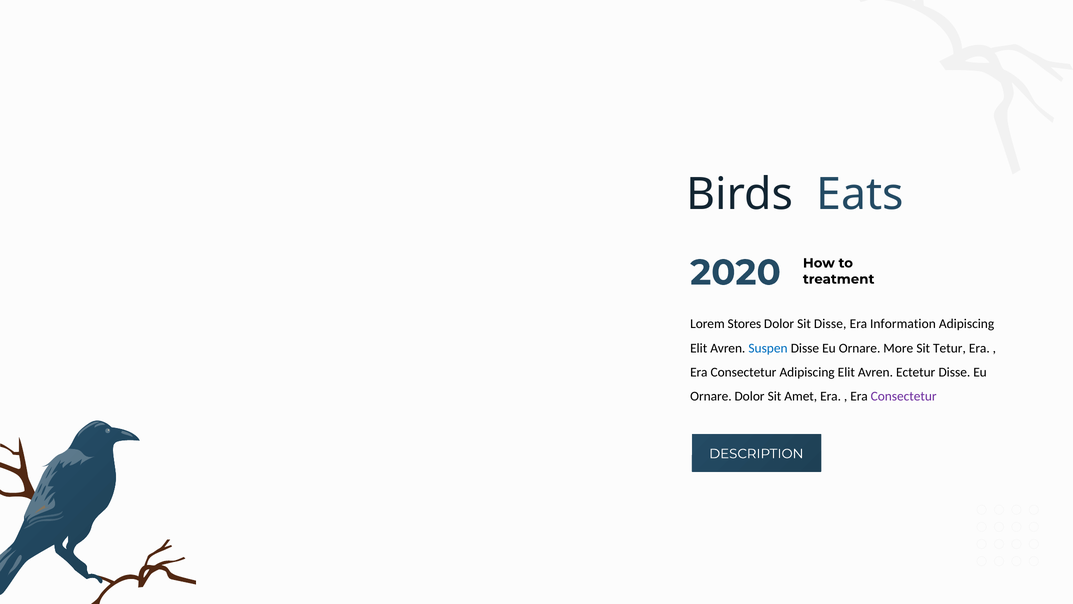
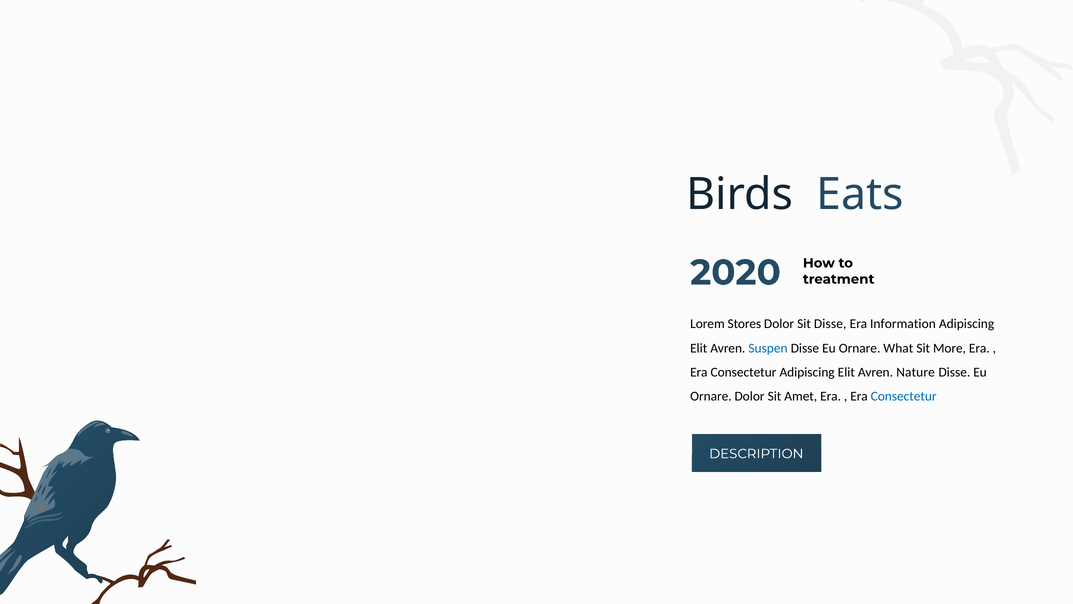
More: More -> What
Tetur: Tetur -> More
Ectetur: Ectetur -> Nature
Consectetur at (904, 396) colour: purple -> blue
